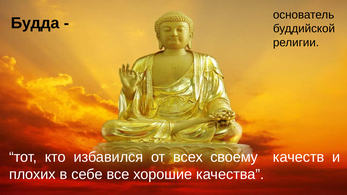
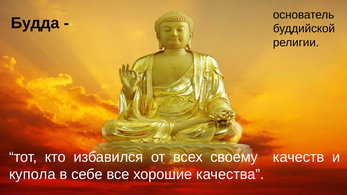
плохих: плохих -> купола
